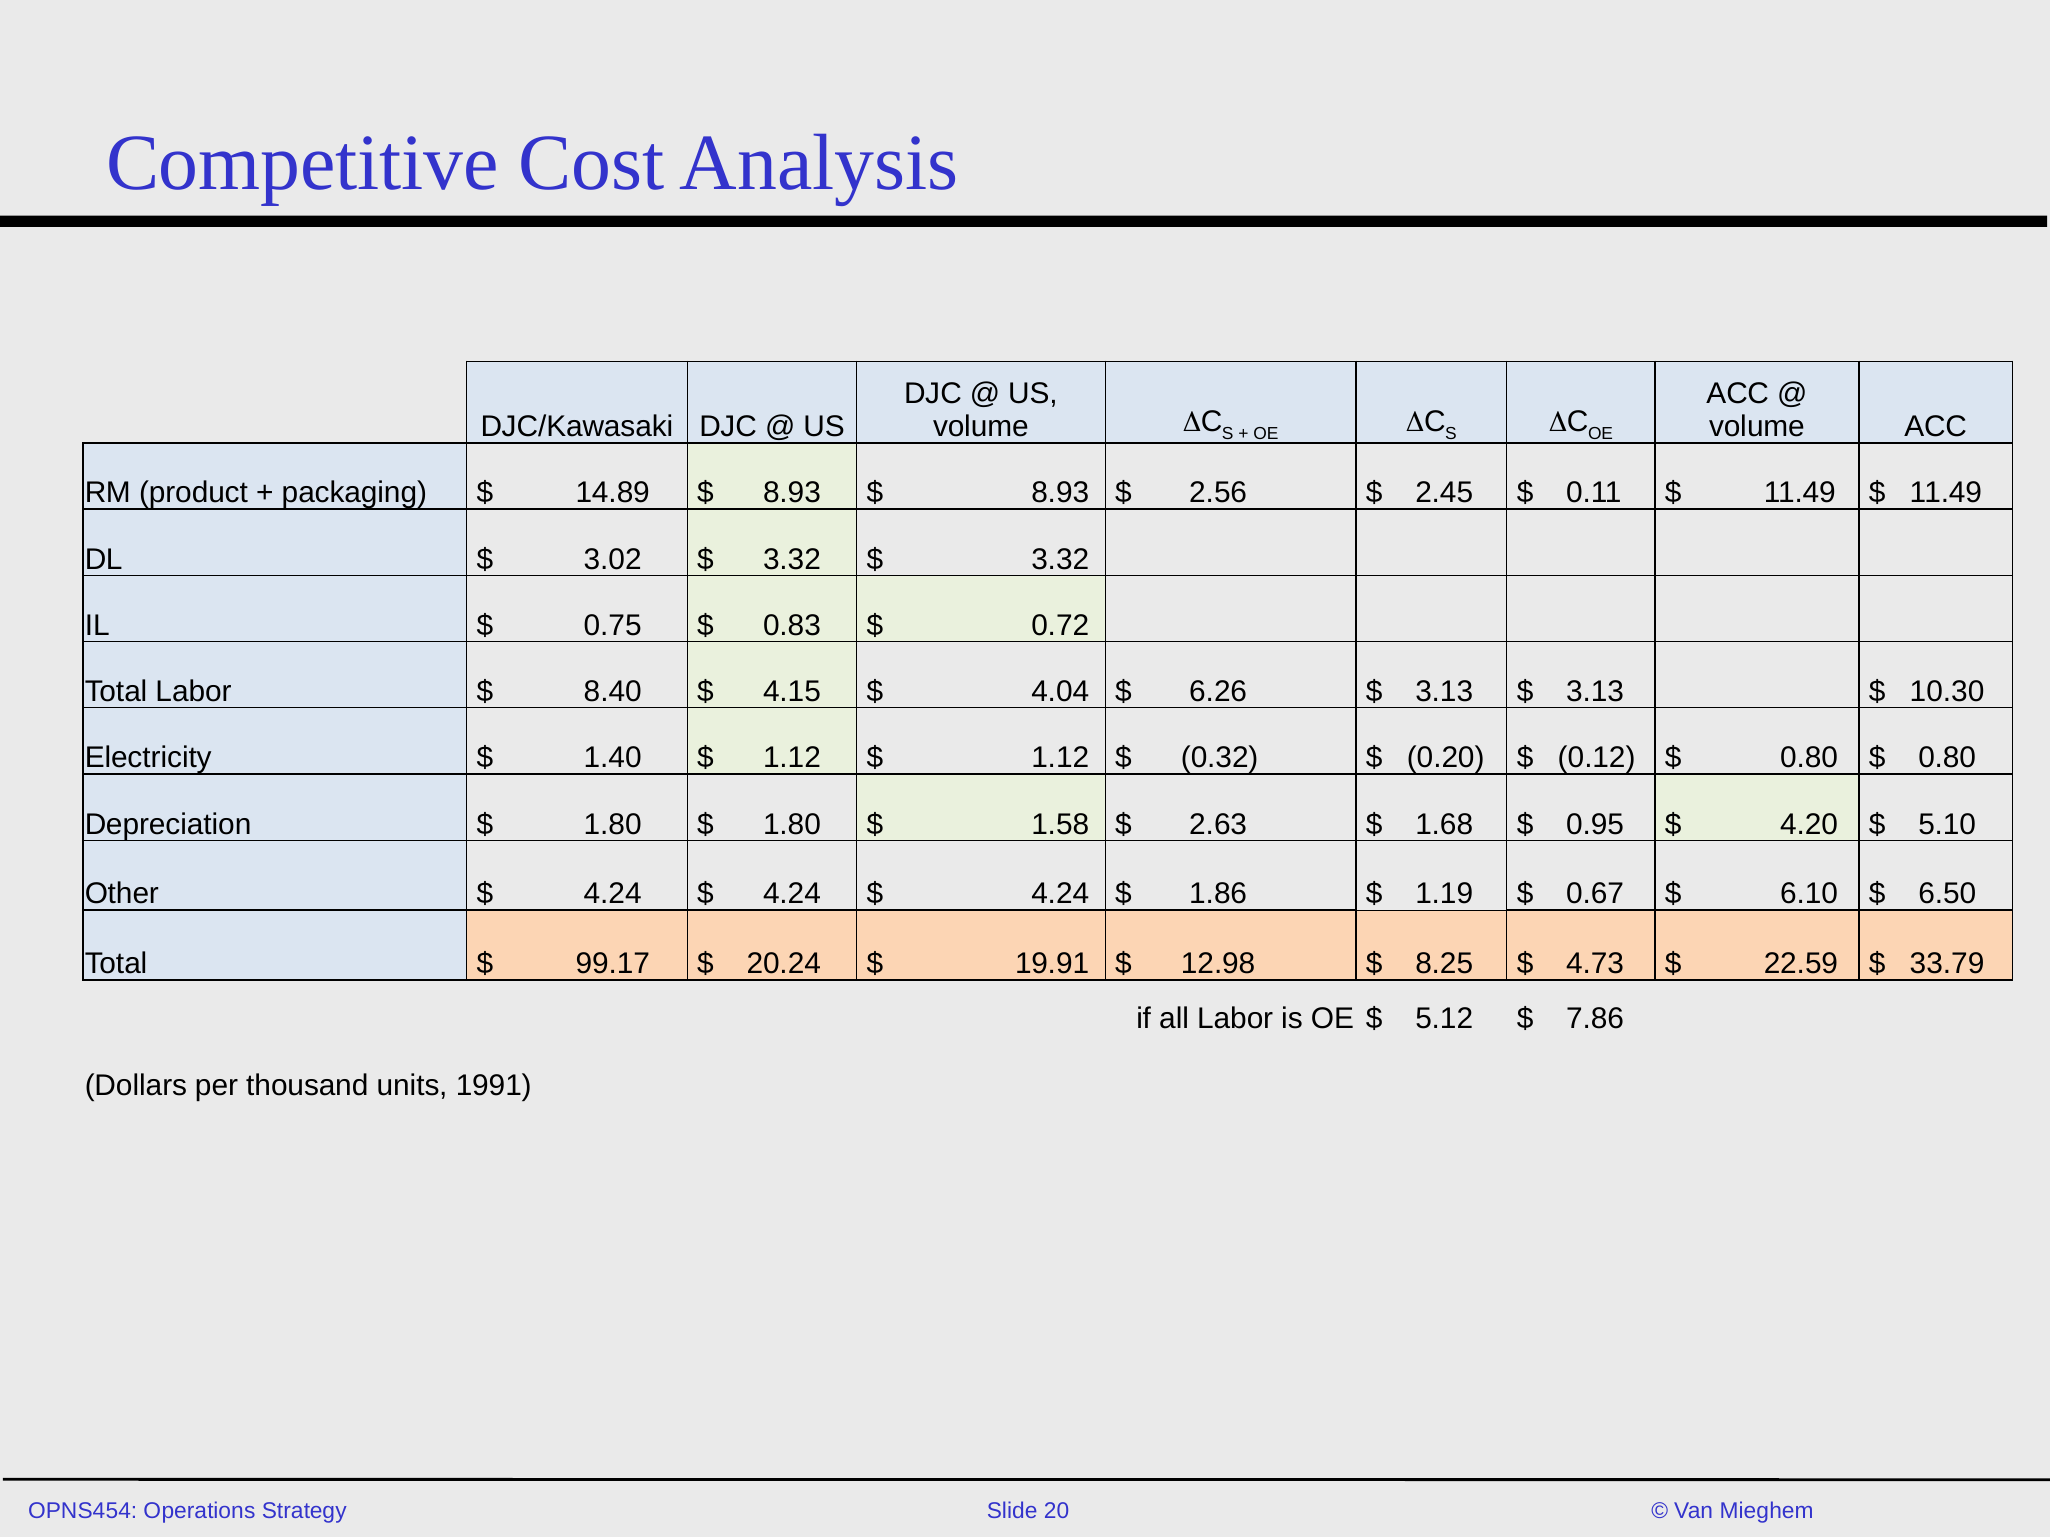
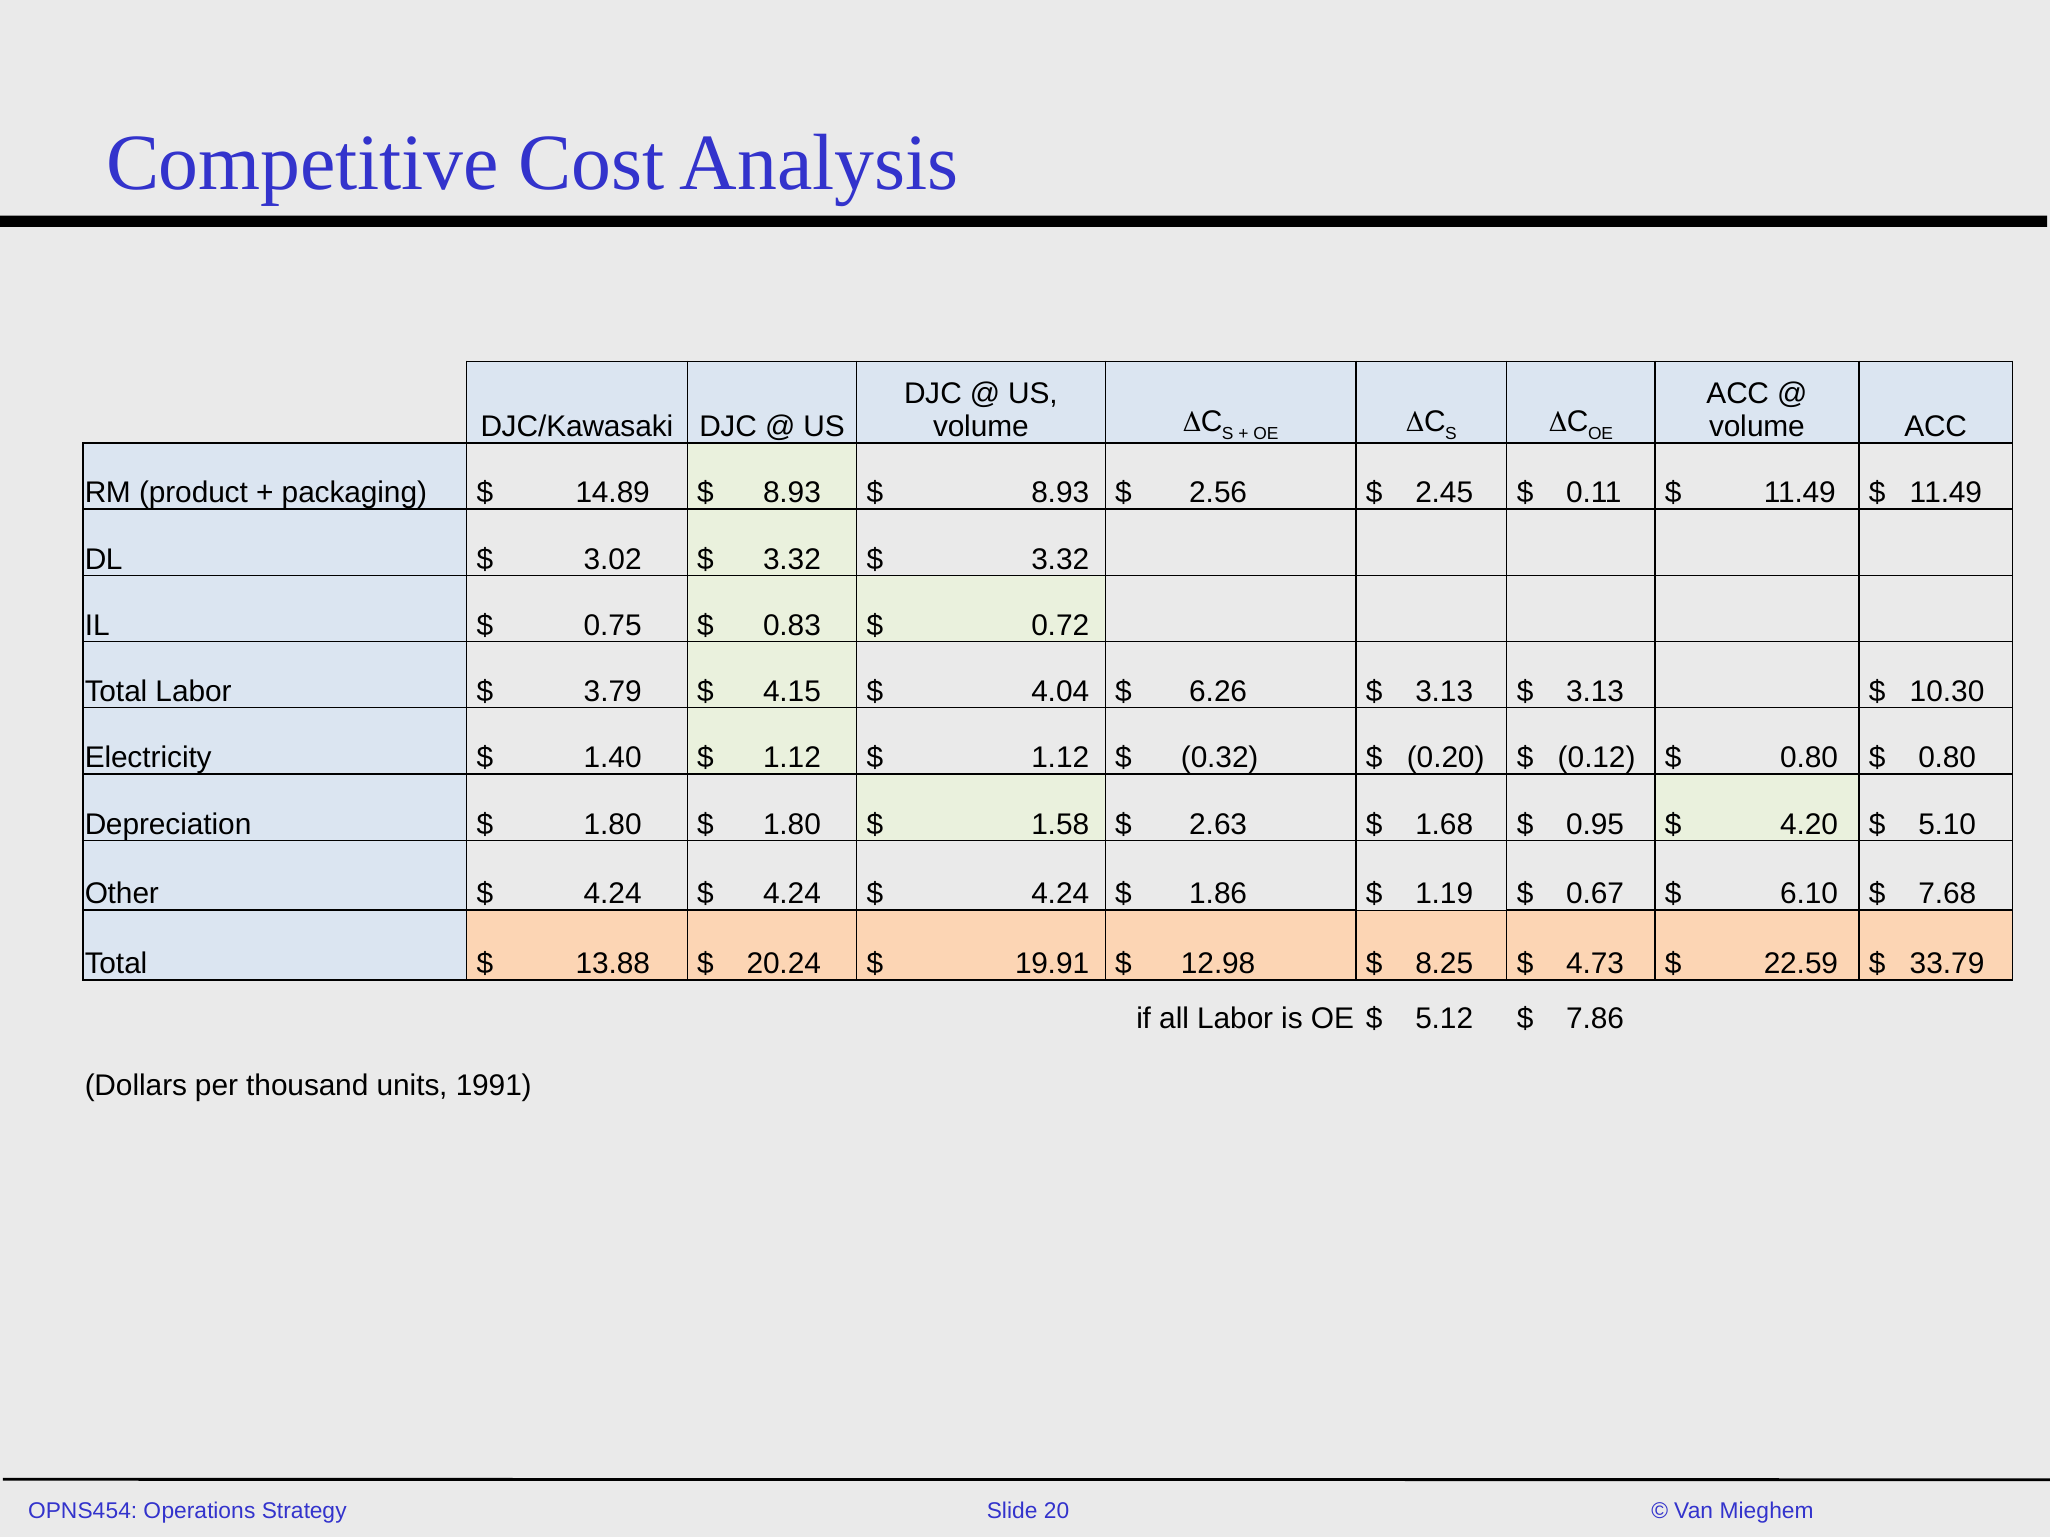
8.40: 8.40 -> 3.79
6.50: 6.50 -> 7.68
99.17: 99.17 -> 13.88
